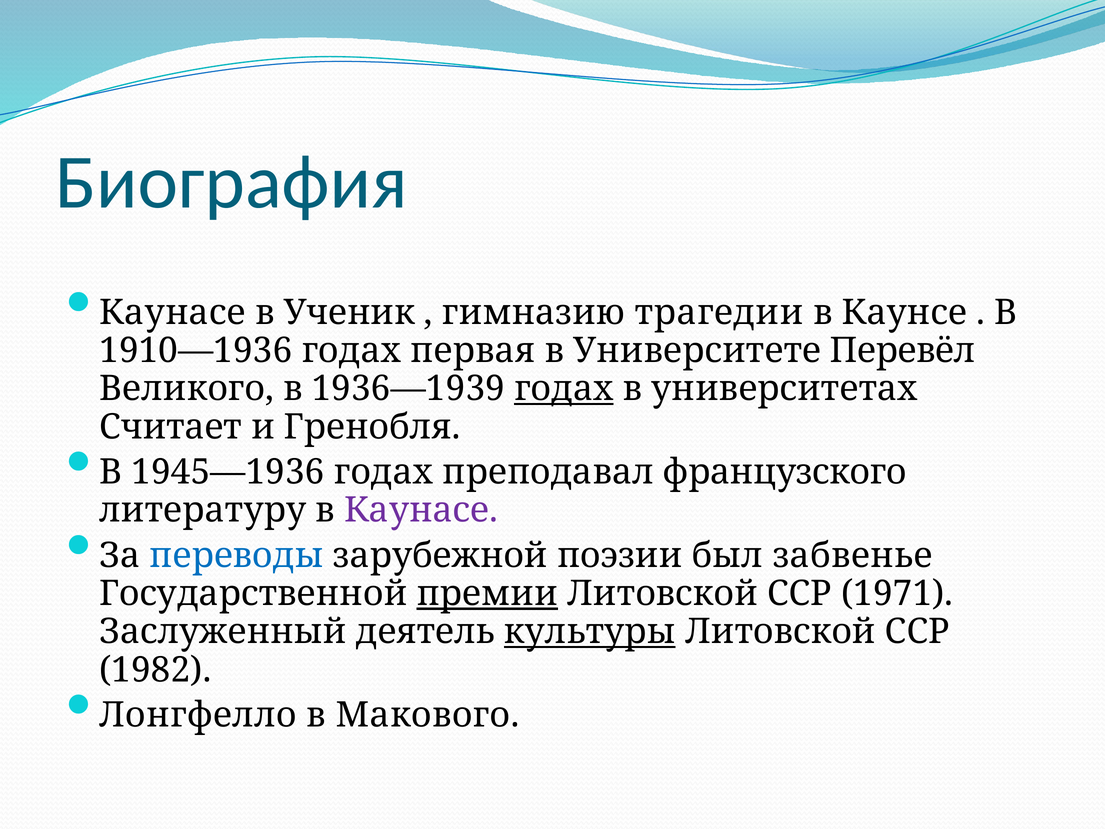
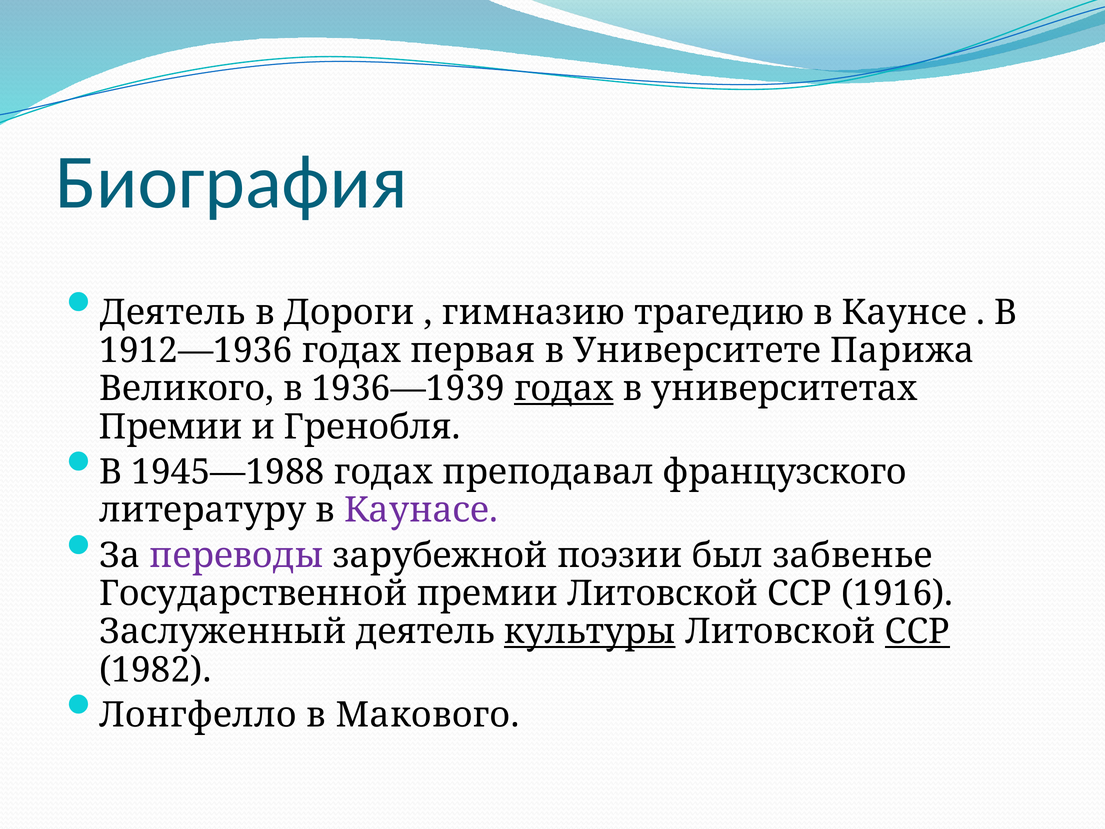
Каунасе at (172, 312): Каунасе -> Деятель
Ученик: Ученик -> Дороги
трагедии: трагедии -> трагедию
1910—1936: 1910—1936 -> 1912—1936
Перевёл: Перевёл -> Парижа
Считает at (171, 427): Считает -> Премии
1945—1936: 1945—1936 -> 1945—1988
переводы colour: blue -> purple
премии at (487, 593) underline: present -> none
1971: 1971 -> 1916
ССР at (917, 632) underline: none -> present
